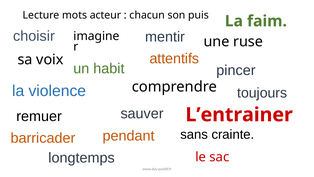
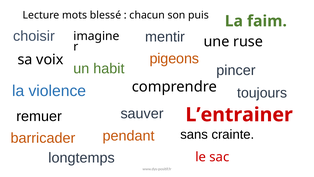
acteur: acteur -> blessé
attentifs: attentifs -> pigeons
